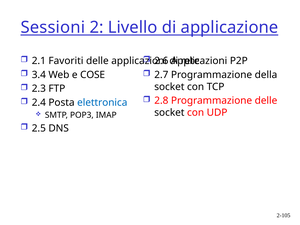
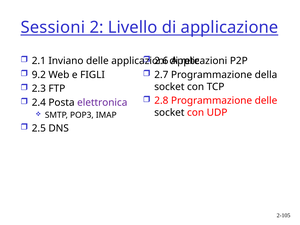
Favoriti: Favoriti -> Inviano
3.4: 3.4 -> 9.2
COSE: COSE -> FIGLI
elettronica colour: blue -> purple
